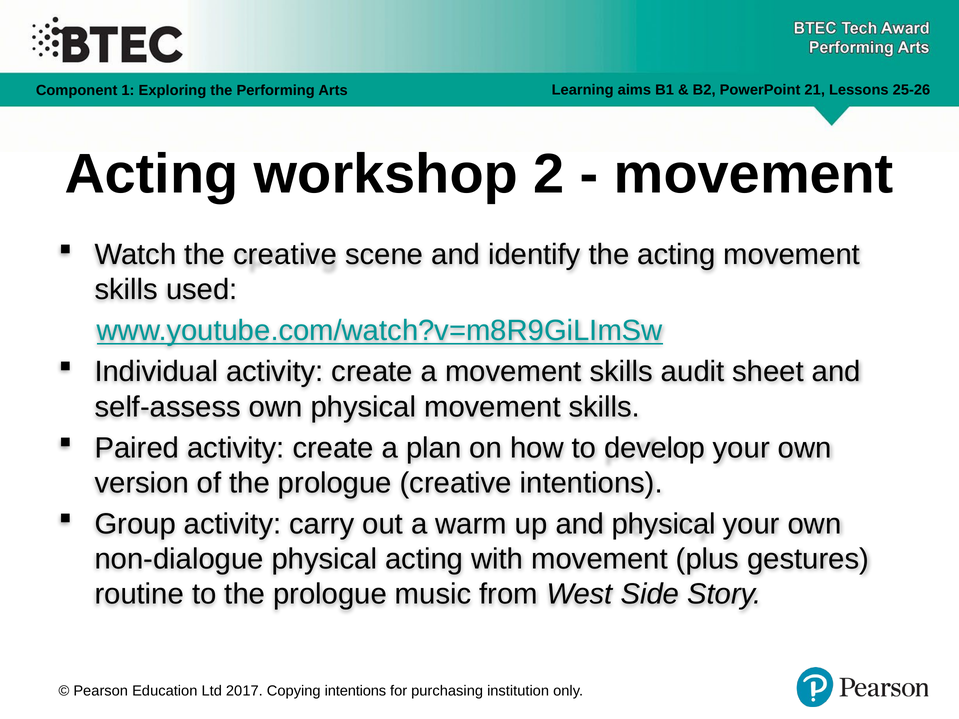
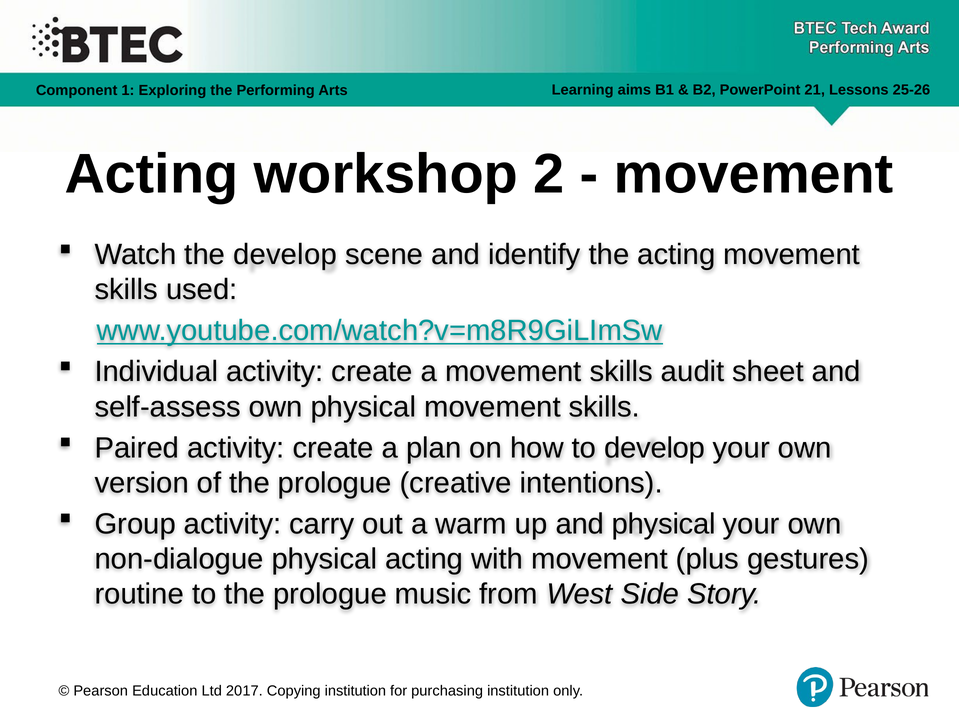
the creative: creative -> develop
Copying intentions: intentions -> institution
